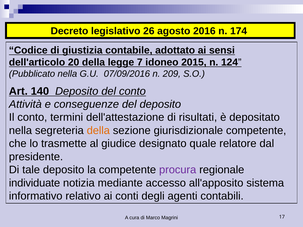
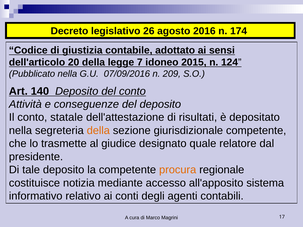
termini: termini -> statale
procura colour: purple -> orange
individuate: individuate -> costituisce
